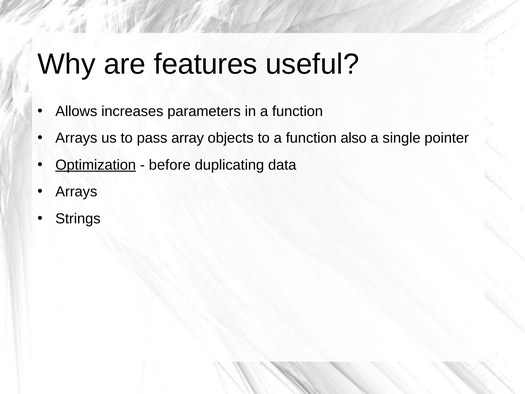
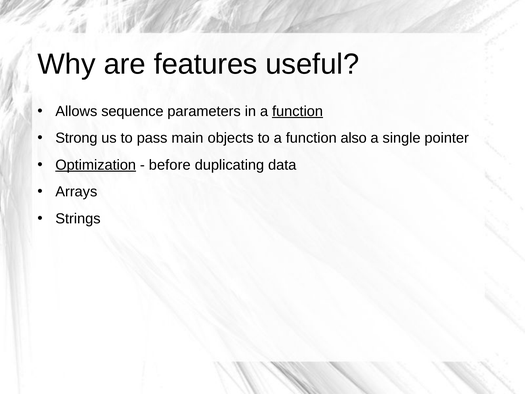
increases: increases -> sequence
function at (298, 111) underline: none -> present
Arrays at (76, 138): Arrays -> Strong
array: array -> main
